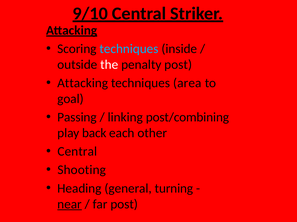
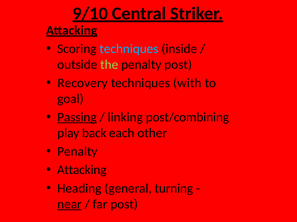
the colour: white -> light green
Attacking at (83, 83): Attacking -> Recovery
area: area -> with
Passing underline: none -> present
Central at (77, 152): Central -> Penalty
Shooting at (82, 170): Shooting -> Attacking
